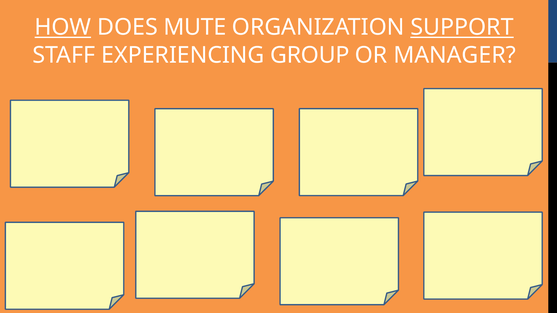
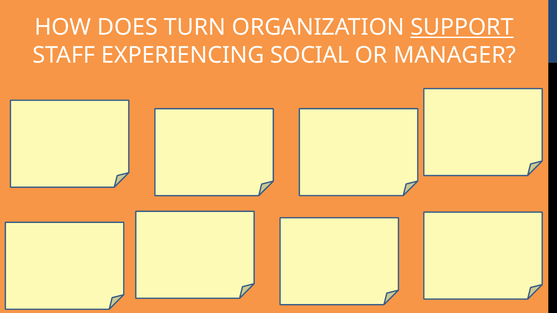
HOW underline: present -> none
MUTE: MUTE -> TURN
GROUP: GROUP -> SOCIAL
